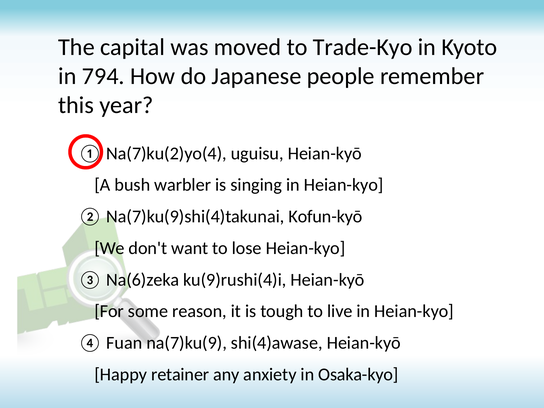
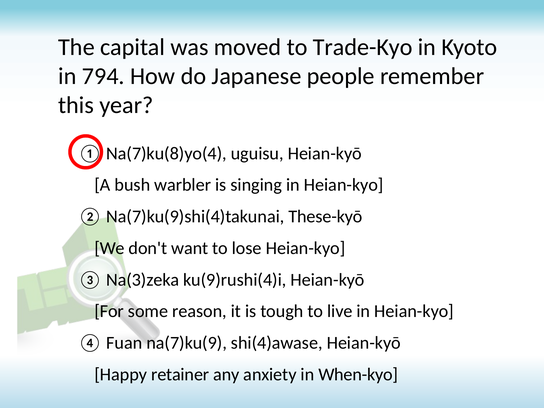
Na(7)ku(2)yo(4: Na(7)ku(2)yo(4 -> Na(7)ku(8)yo(4
Kofun-kyō: Kofun-kyō -> These-kyō
Na(6)zeka: Na(6)zeka -> Na(3)zeka
Osaka-kyo: Osaka-kyo -> When-kyo
